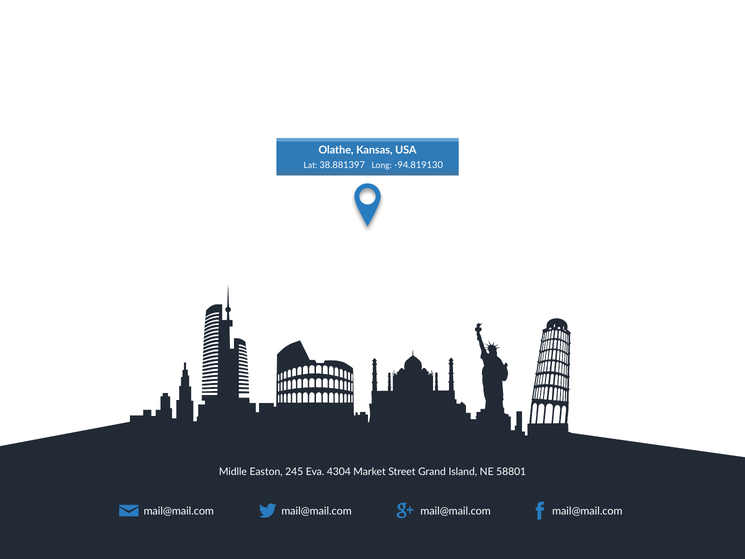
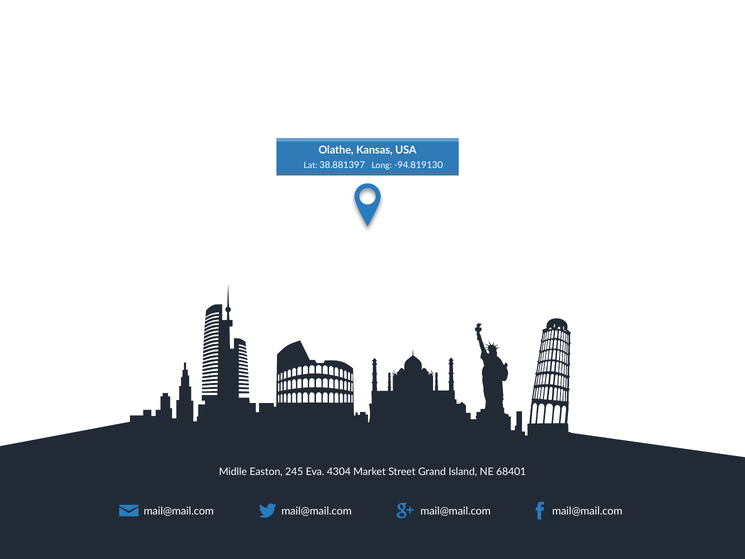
58801: 58801 -> 68401
